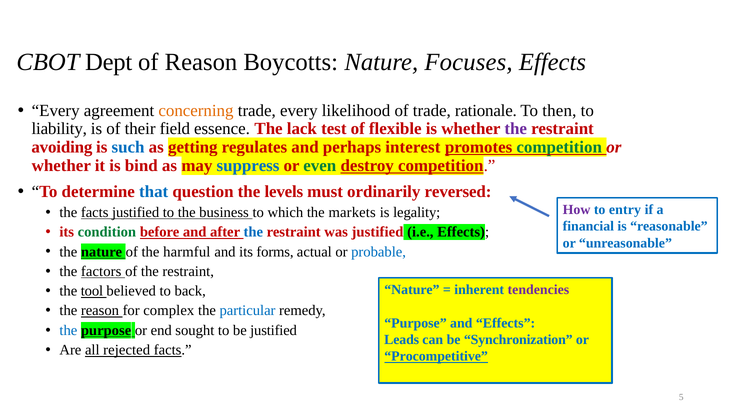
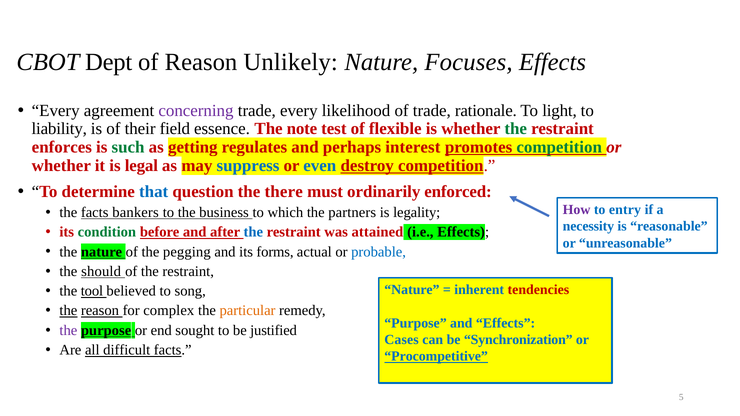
Boycotts: Boycotts -> Unlikely
concerning colour: orange -> purple
then: then -> light
lack: lack -> note
the at (516, 129) colour: purple -> green
avoiding: avoiding -> enforces
such colour: blue -> green
bind: bind -> legal
even colour: green -> blue
levels: levels -> there
reversed: reversed -> enforced
facts justified: justified -> bankers
markets: markets -> partners
financial: financial -> necessity
was justified: justified -> attained
harmful: harmful -> pegging
factors: factors -> should
tendencies colour: purple -> red
back: back -> song
the at (68, 311) underline: none -> present
particular colour: blue -> orange
the at (68, 331) colour: blue -> purple
Leads: Leads -> Cases
rejected: rejected -> difficult
